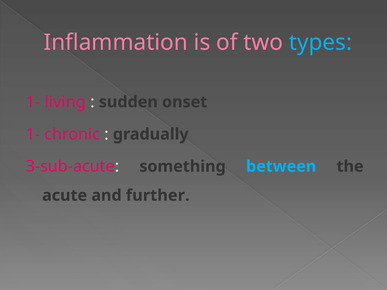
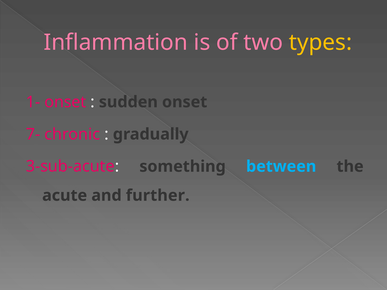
types colour: light blue -> yellow
1- living: living -> onset
1- at (33, 134): 1- -> 7-
